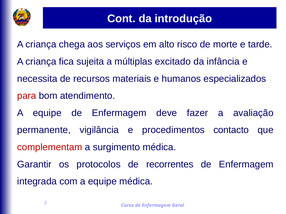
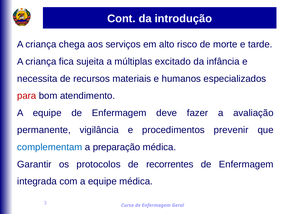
contacto: contacto -> prevenir
complementam colour: red -> blue
surgimento: surgimento -> preparação
